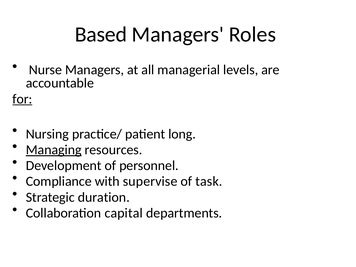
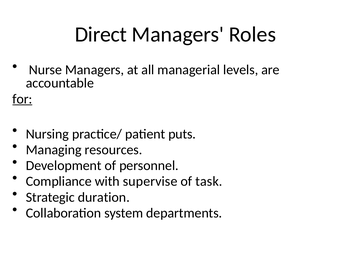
Based: Based -> Direct
long: long -> puts
Managing underline: present -> none
capital: capital -> system
